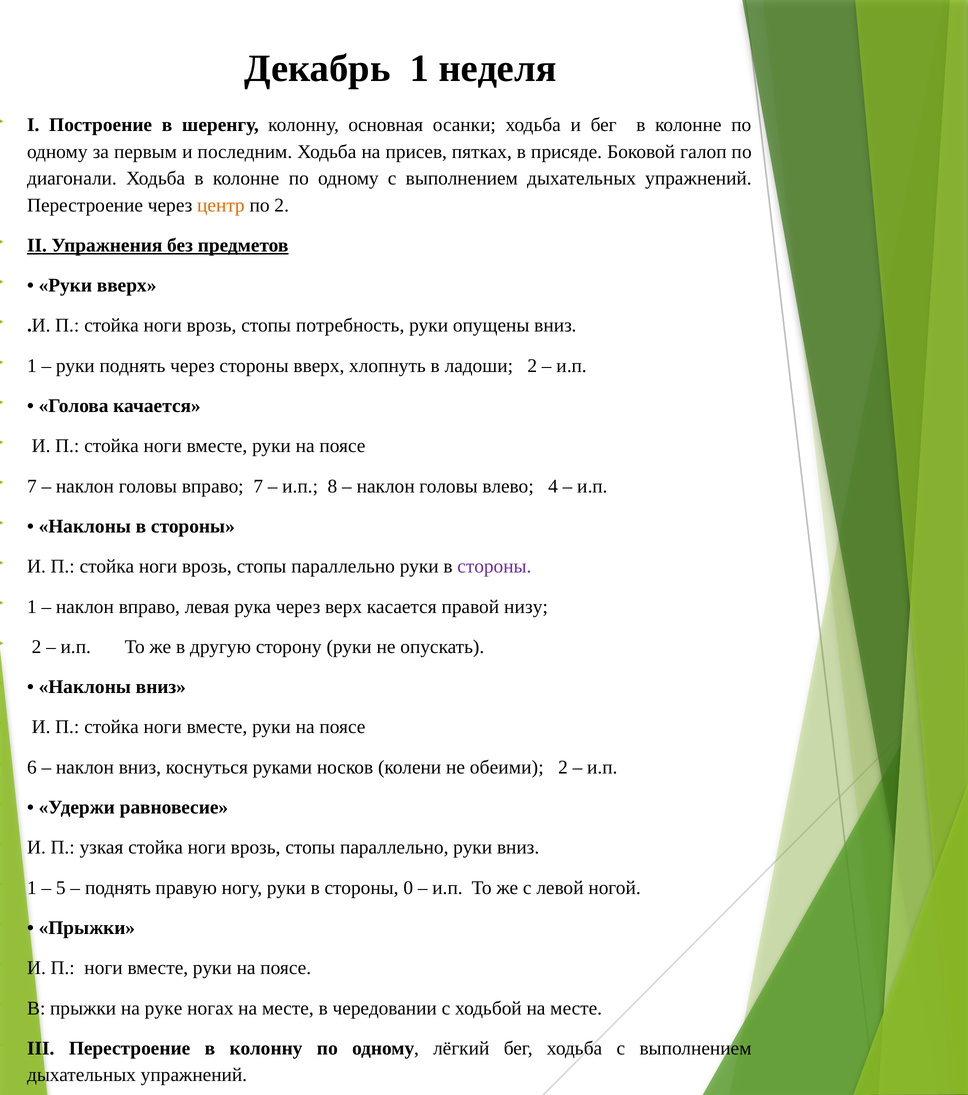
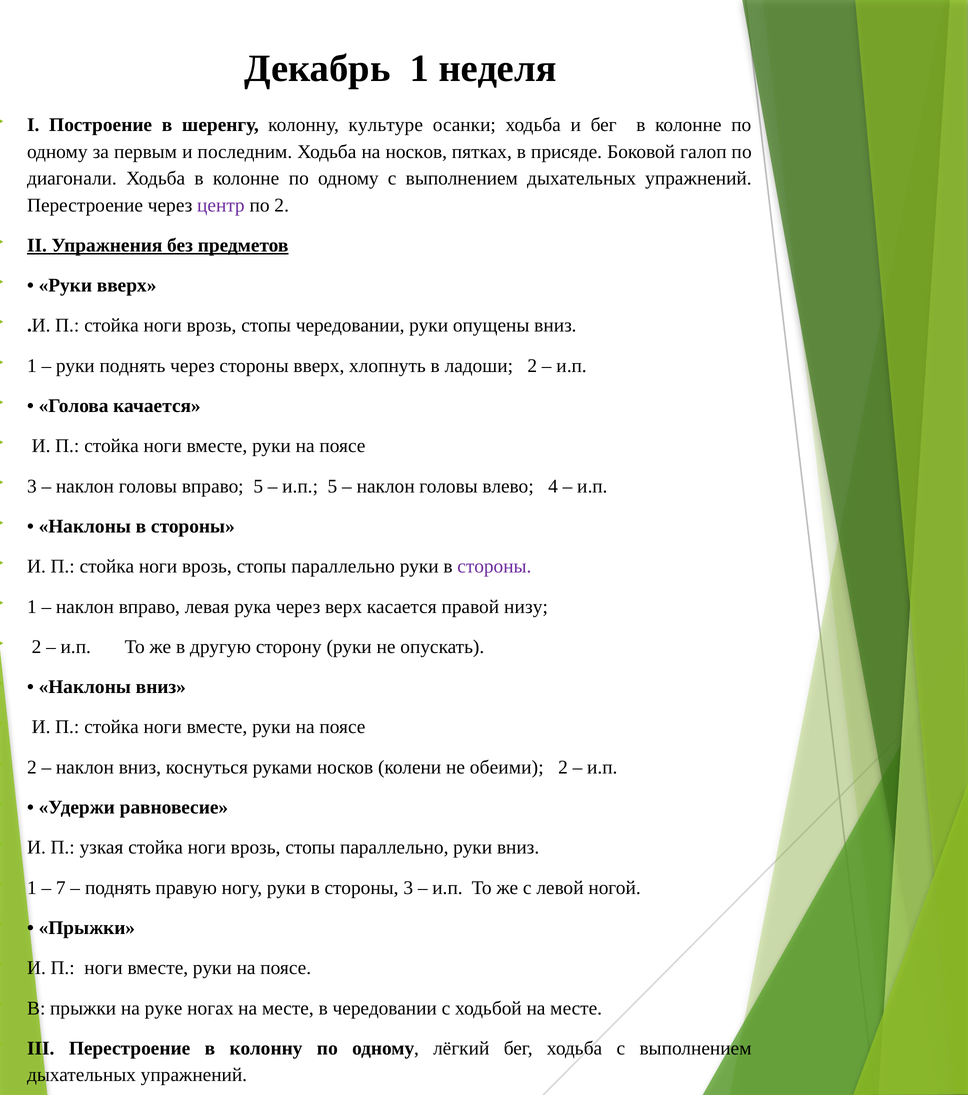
основная: основная -> культуре
на присев: присев -> носков
центр colour: orange -> purple
стопы потребность: потребность -> чередовании
7 at (32, 487): 7 -> 3
вправо 7: 7 -> 5
и.п 8: 8 -> 5
6 at (32, 768): 6 -> 2
5: 5 -> 7
стороны 0: 0 -> 3
